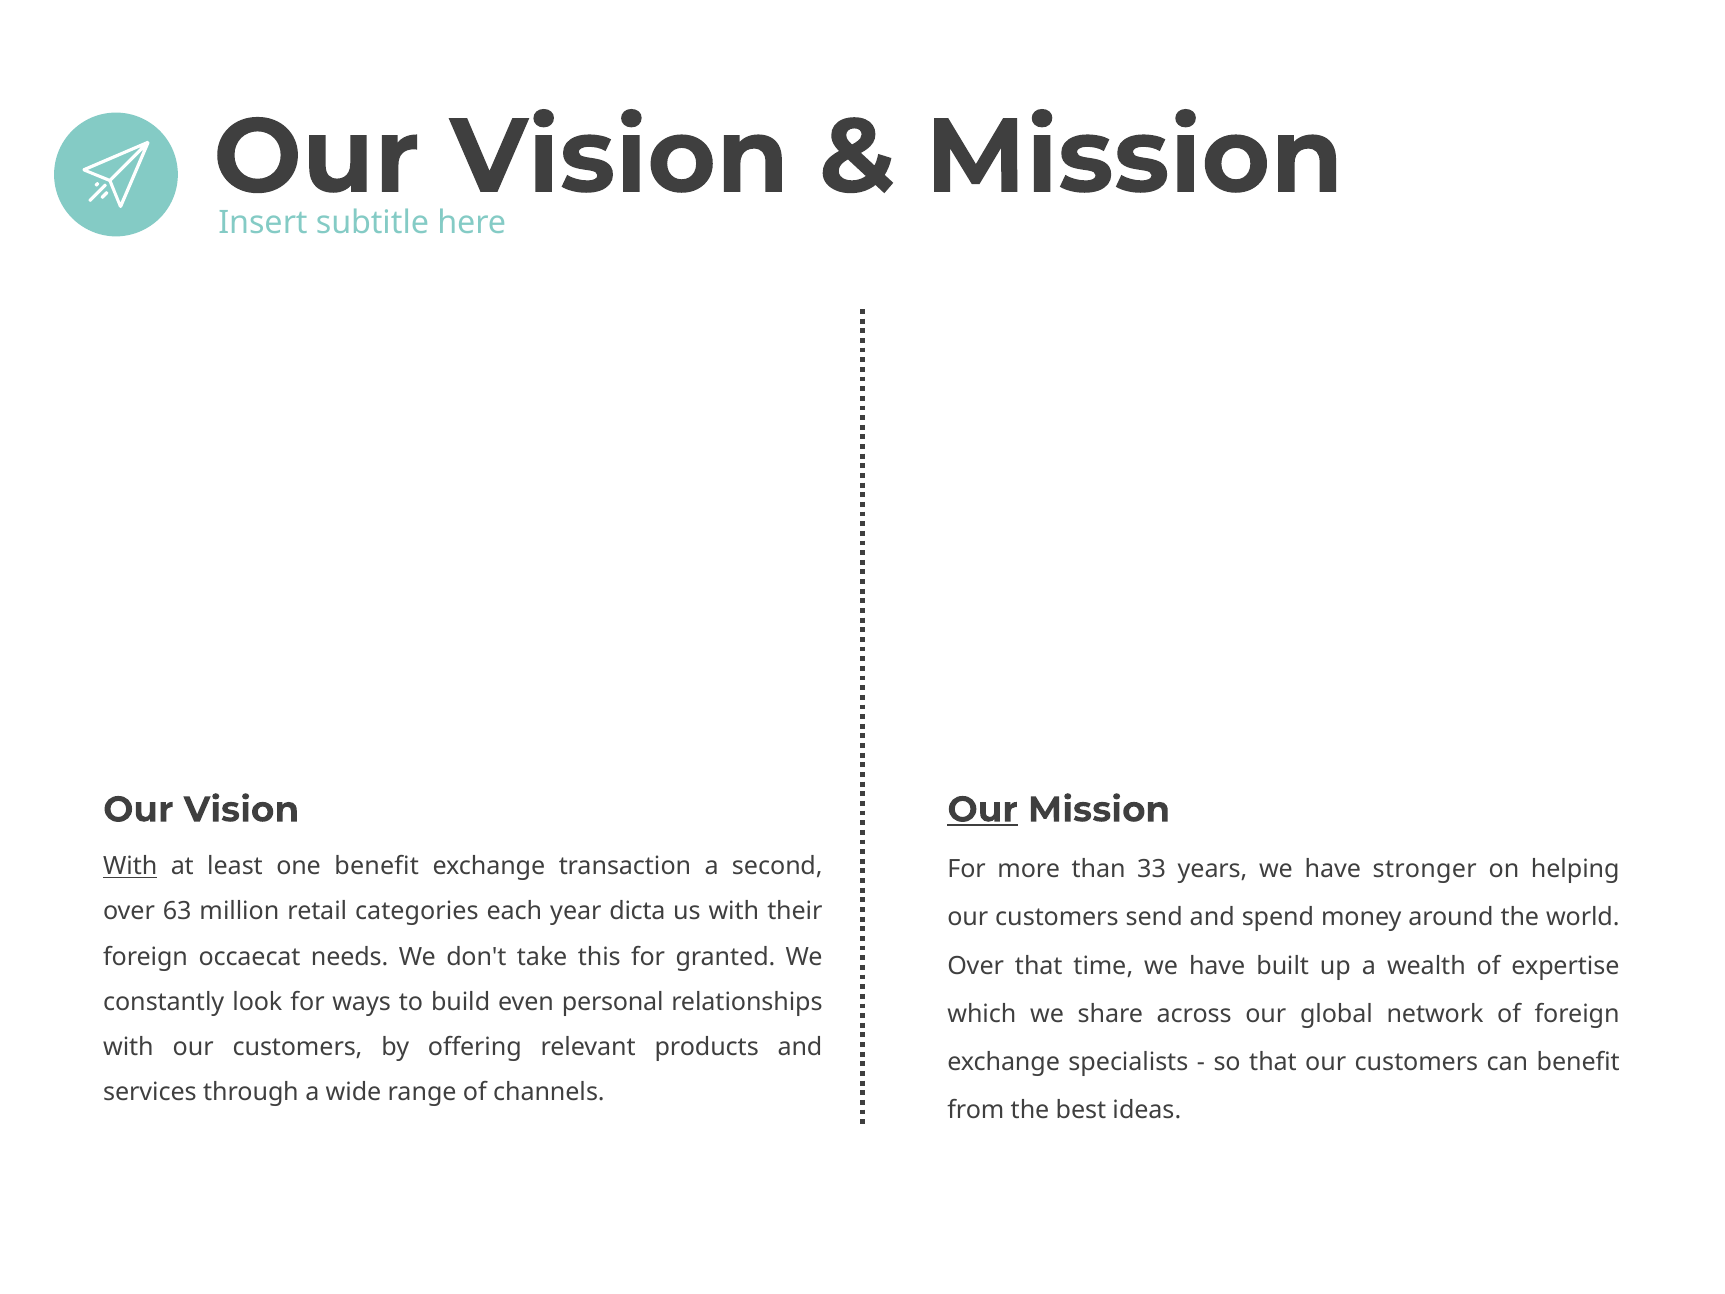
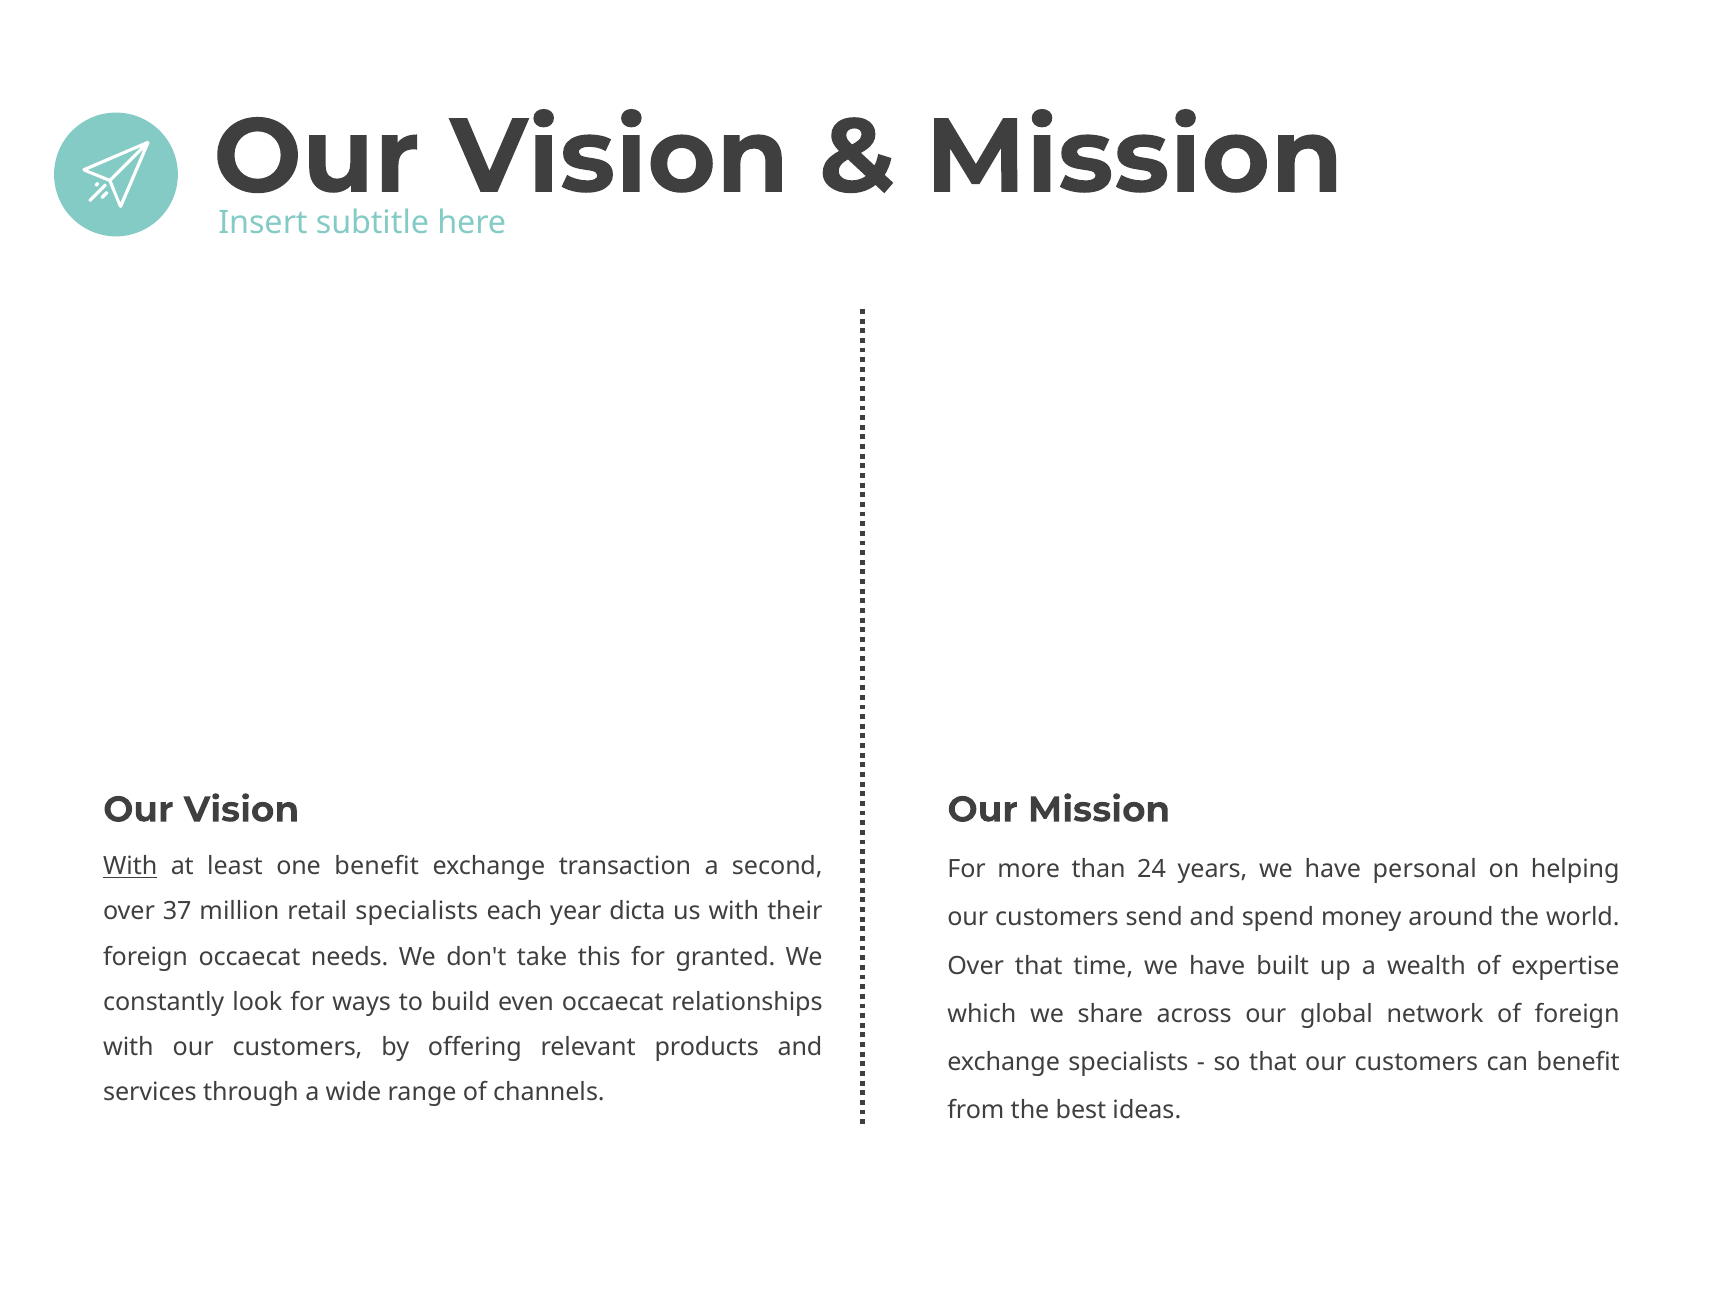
Our at (983, 809) underline: present -> none
33: 33 -> 24
stronger: stronger -> personal
63: 63 -> 37
retail categories: categories -> specialists
even personal: personal -> occaecat
